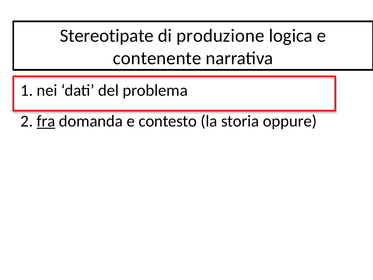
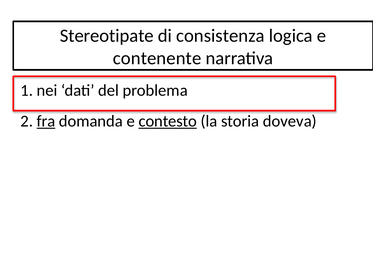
produzione: produzione -> consistenza
contesto underline: none -> present
oppure: oppure -> doveva
